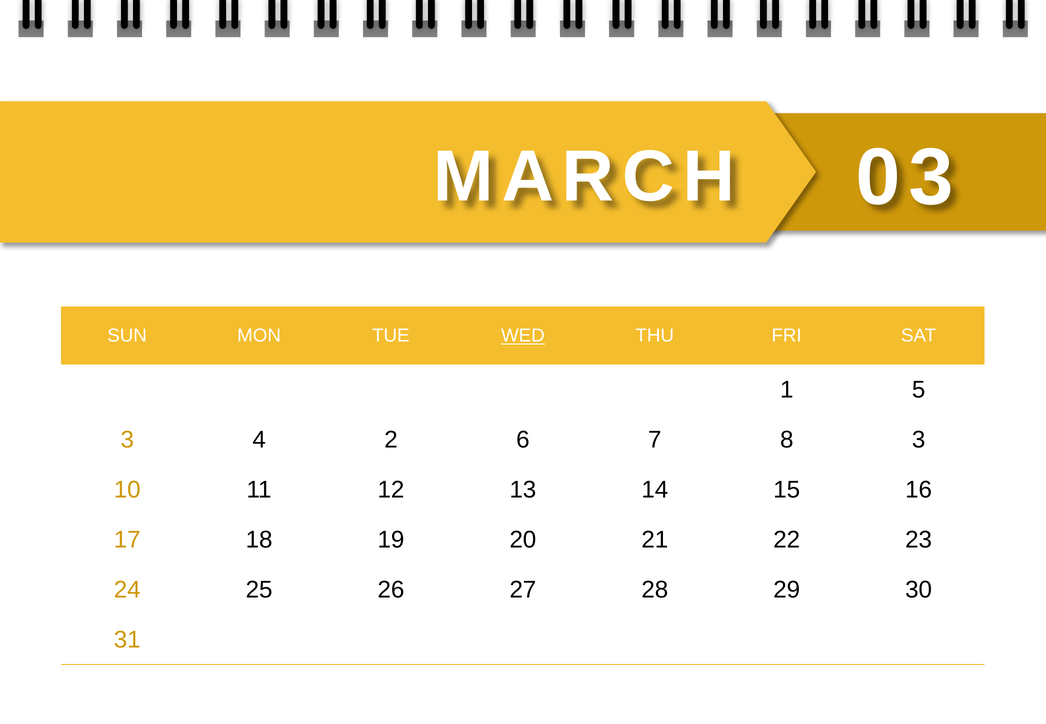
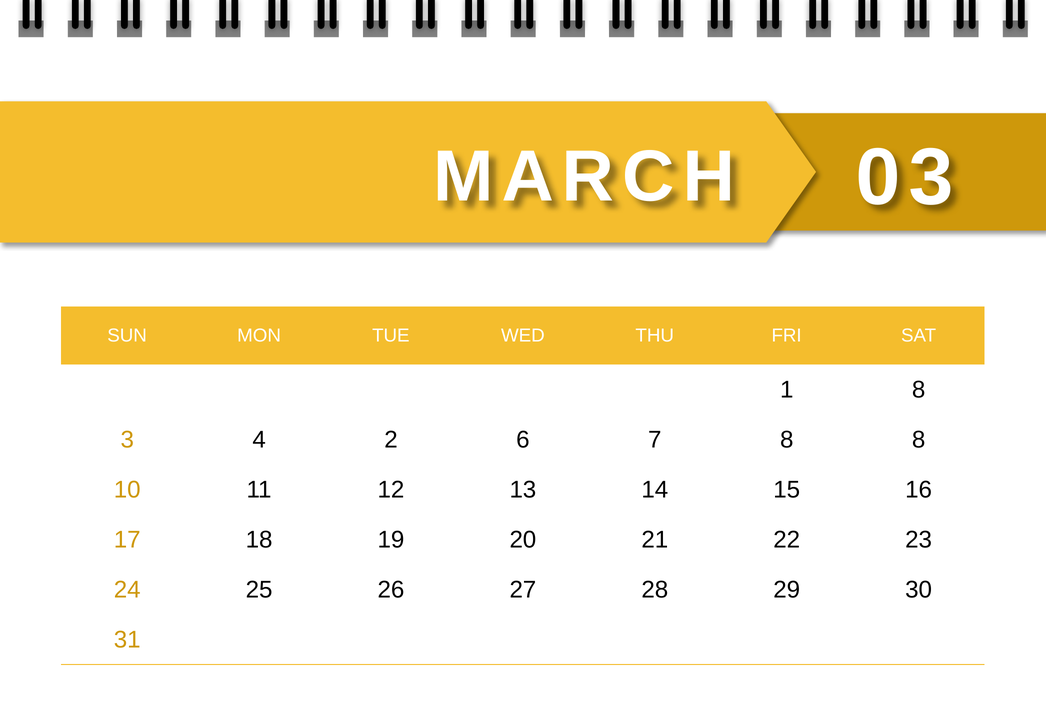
WED underline: present -> none
1 5: 5 -> 8
8 3: 3 -> 8
